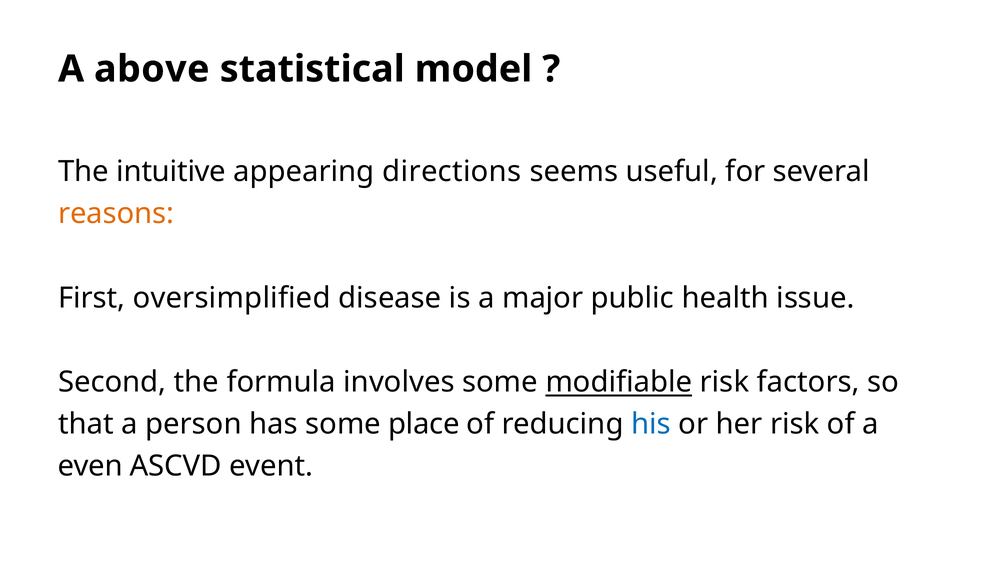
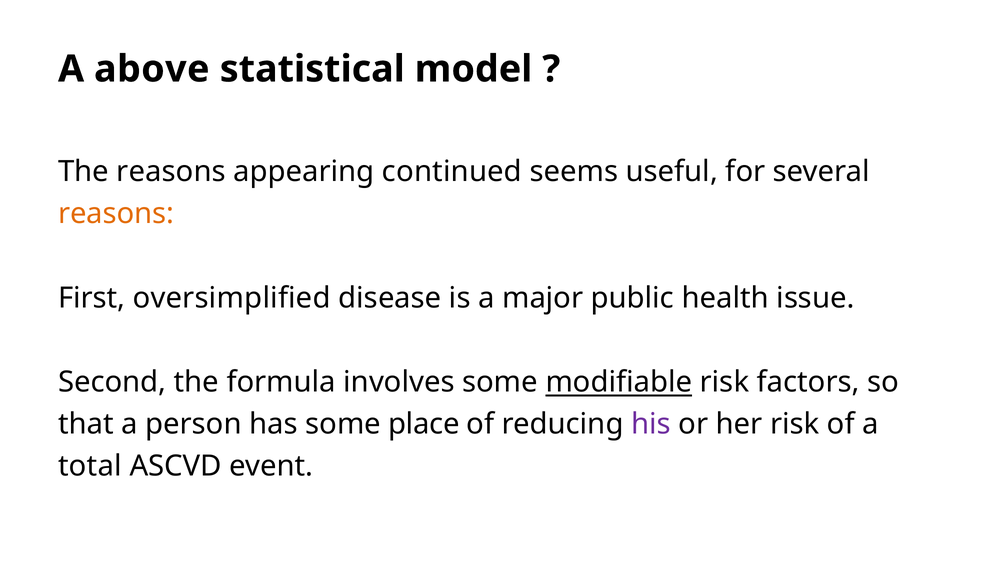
The intuitive: intuitive -> reasons
directions: directions -> continued
his colour: blue -> purple
even: even -> total
